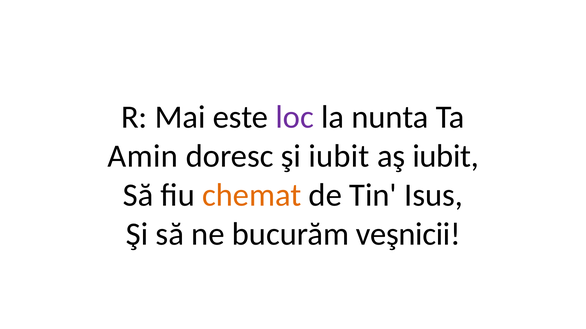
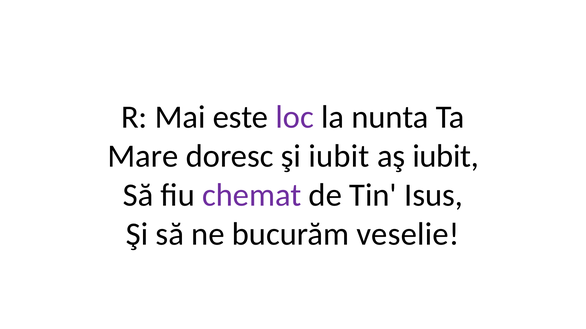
Amin: Amin -> Mare
chemat colour: orange -> purple
veşnicii: veşnicii -> veselie
